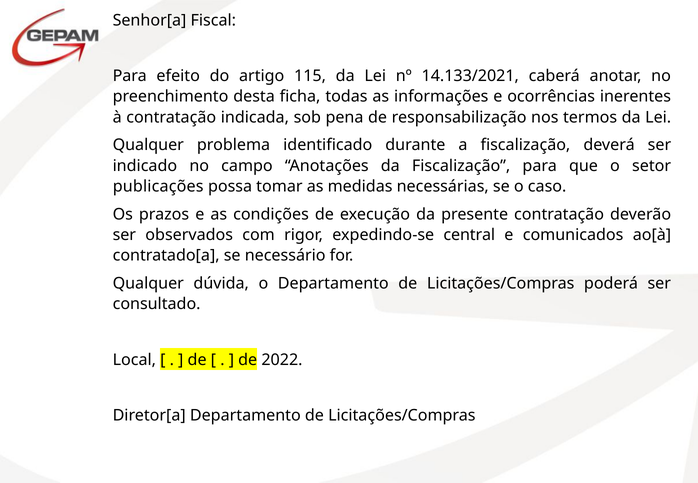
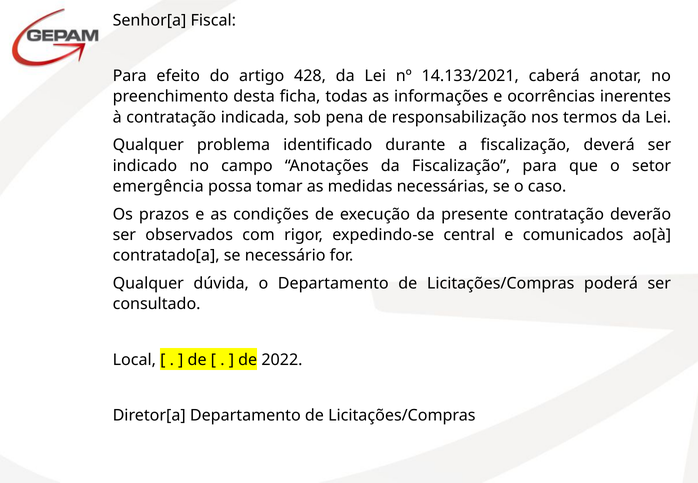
115: 115 -> 428
publicações: publicações -> emergência
